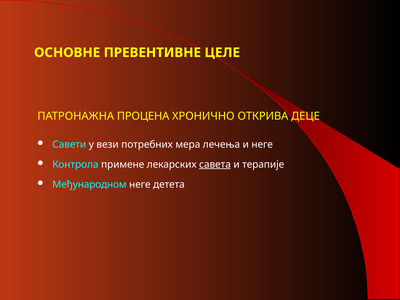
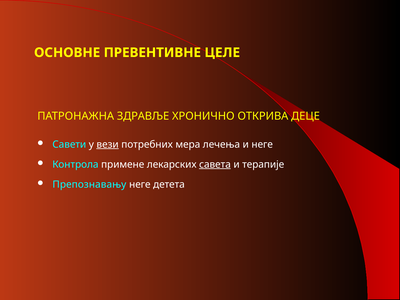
ПРОЦЕНА: ПРОЦЕНА -> ЗДРАВЉЕ
вези underline: none -> present
Међународном: Међународном -> Препознавању
